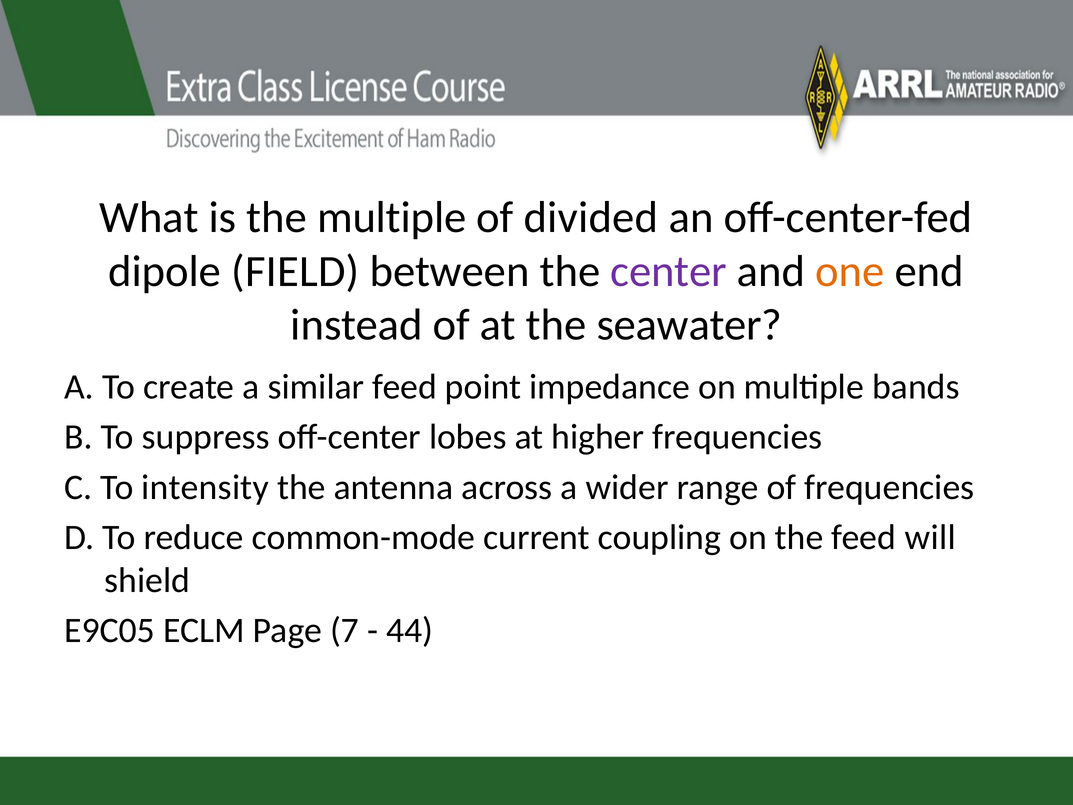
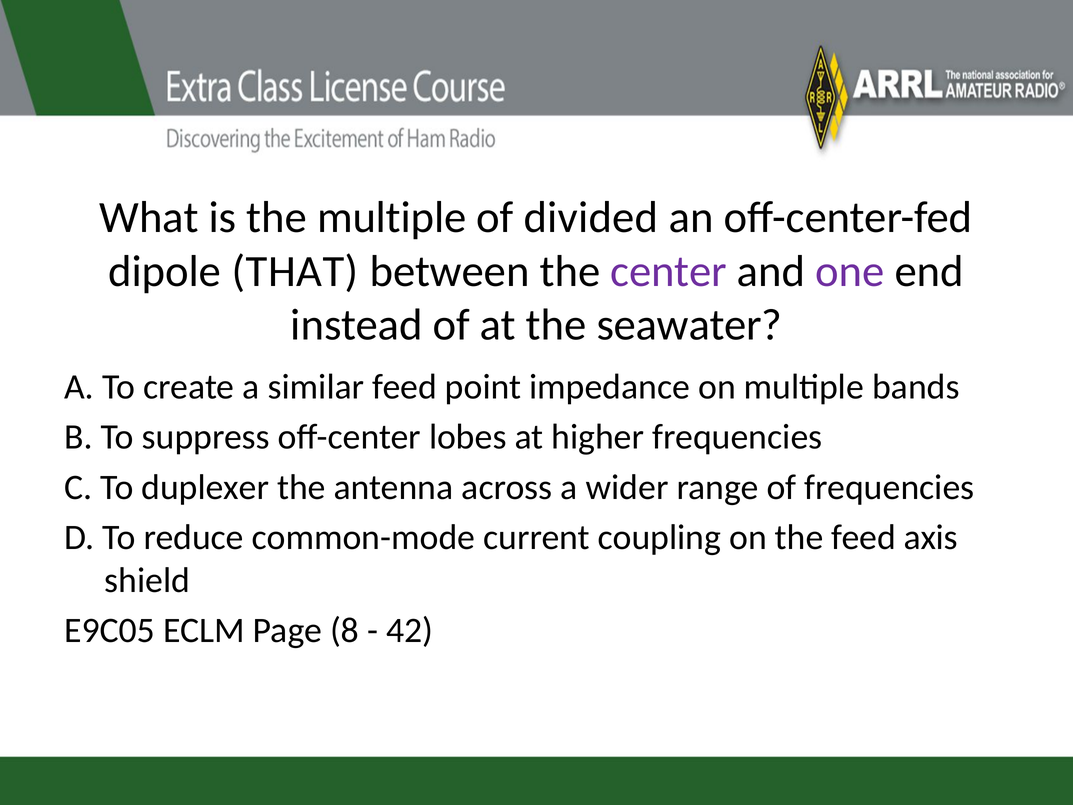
FIELD: FIELD -> THAT
one colour: orange -> purple
intensity: intensity -> duplexer
will: will -> axis
7: 7 -> 8
44: 44 -> 42
